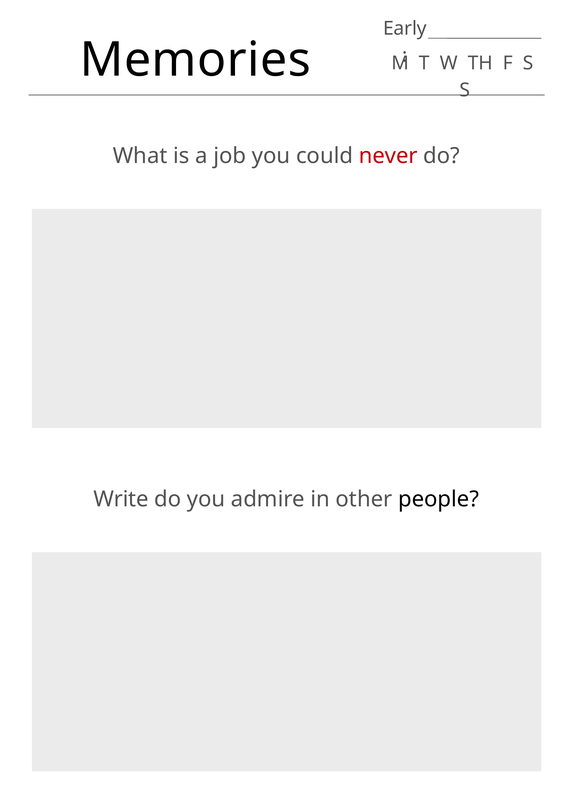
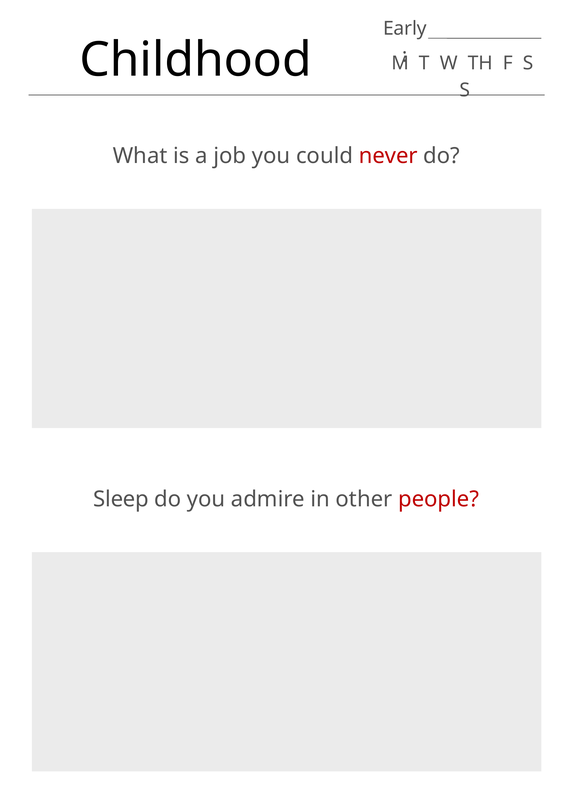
Memories: Memories -> Childhood
Write: Write -> Sleep
people colour: black -> red
